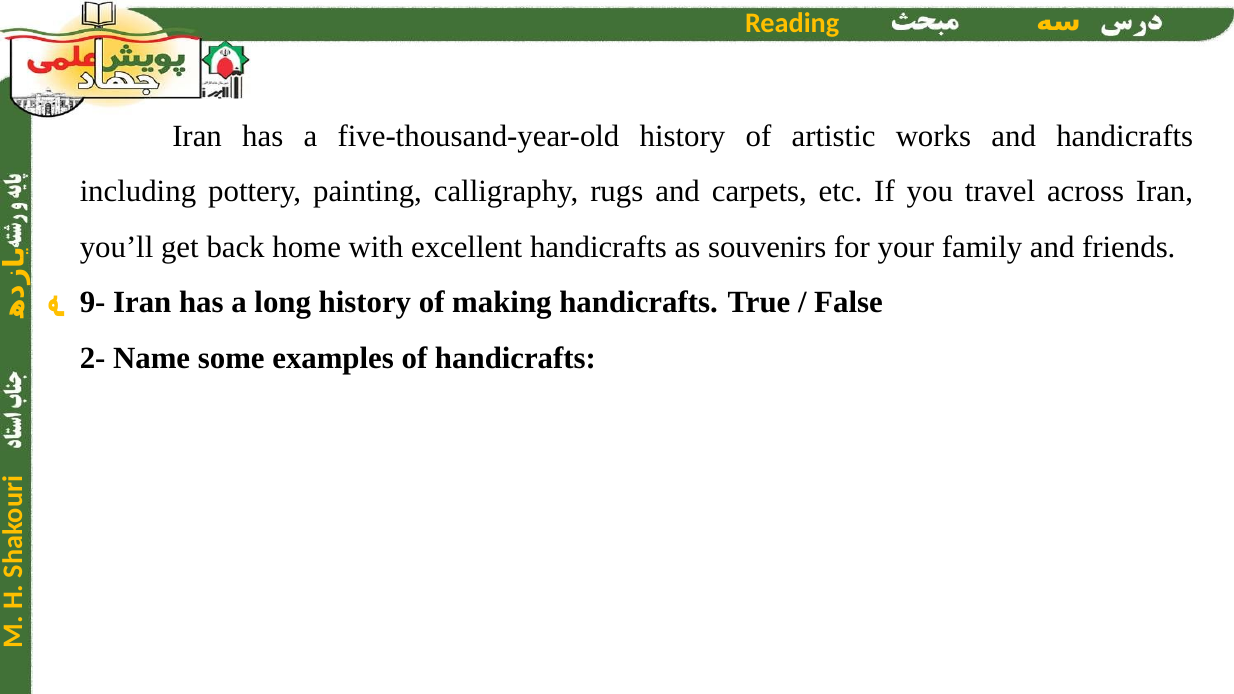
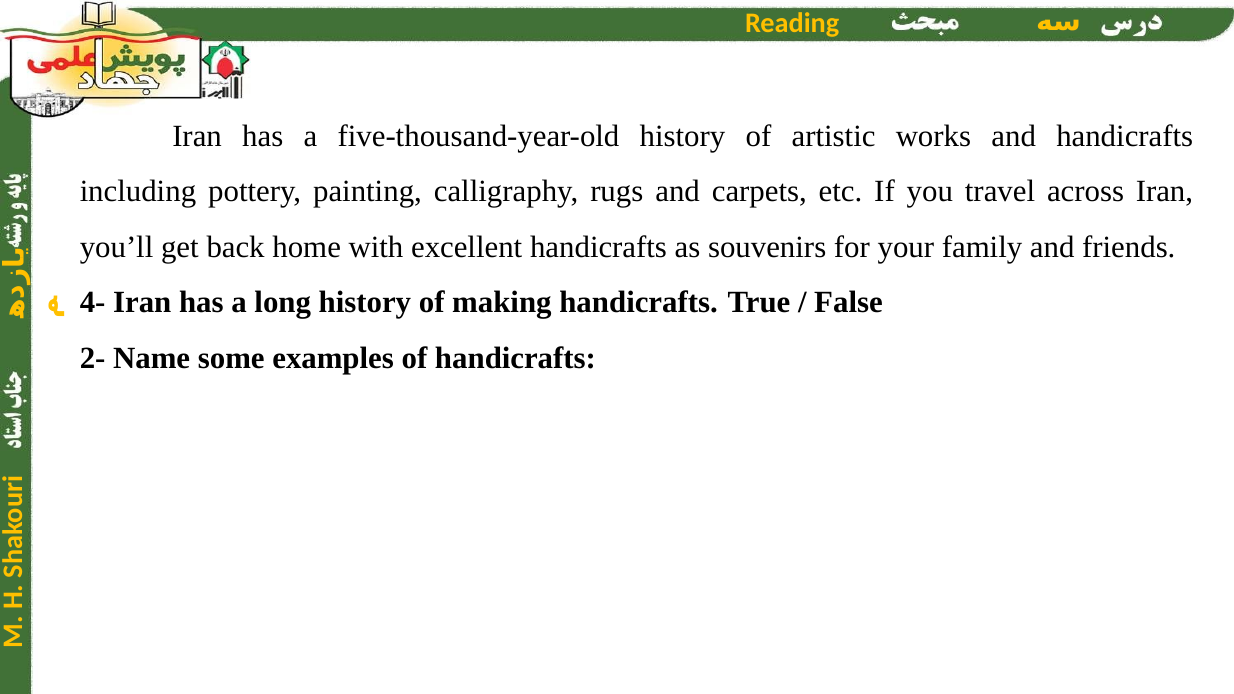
9-: 9- -> 4-
